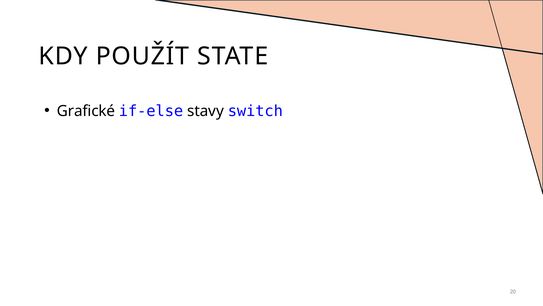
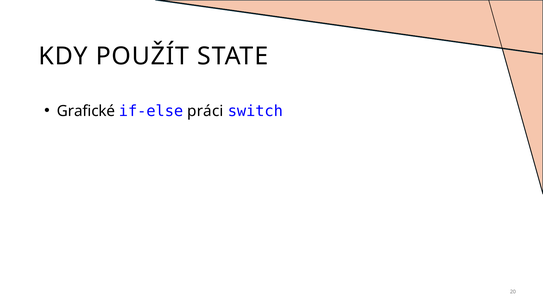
stavy: stavy -> práci
